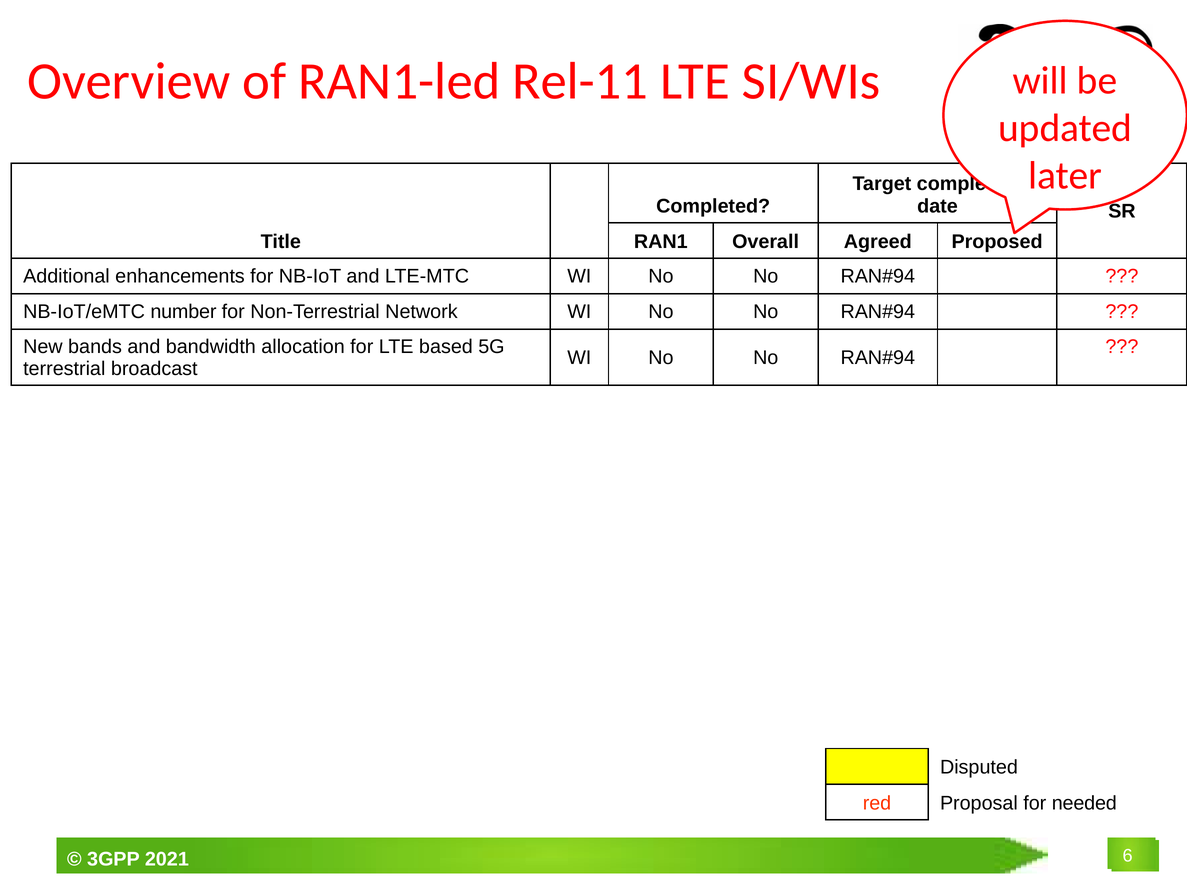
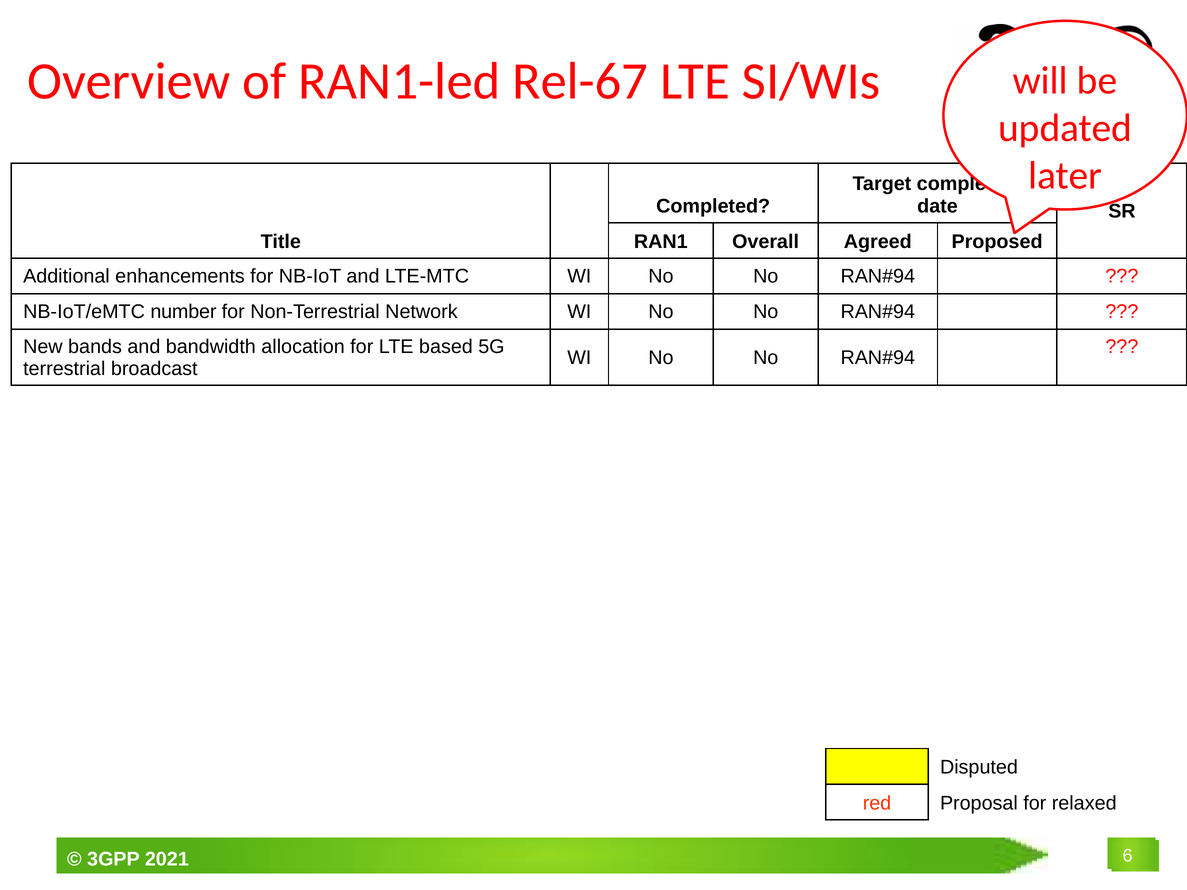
Rel-11: Rel-11 -> Rel-67
needed: needed -> relaxed
